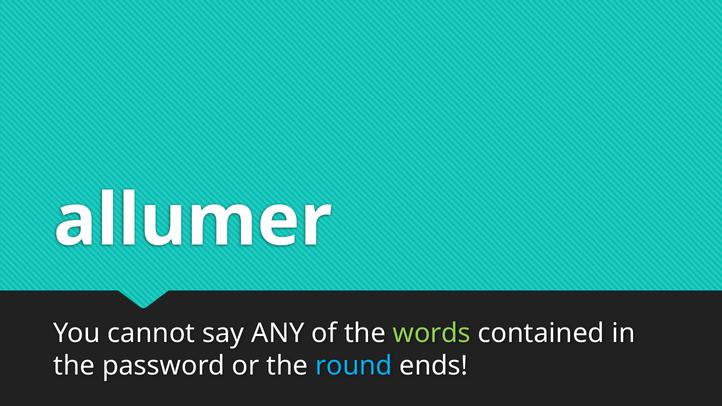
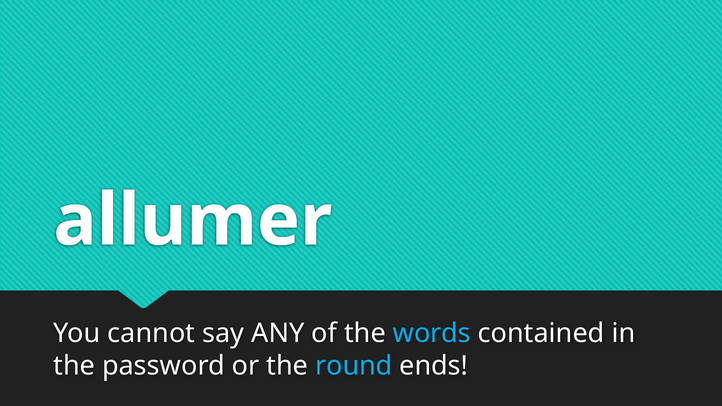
words colour: light green -> light blue
